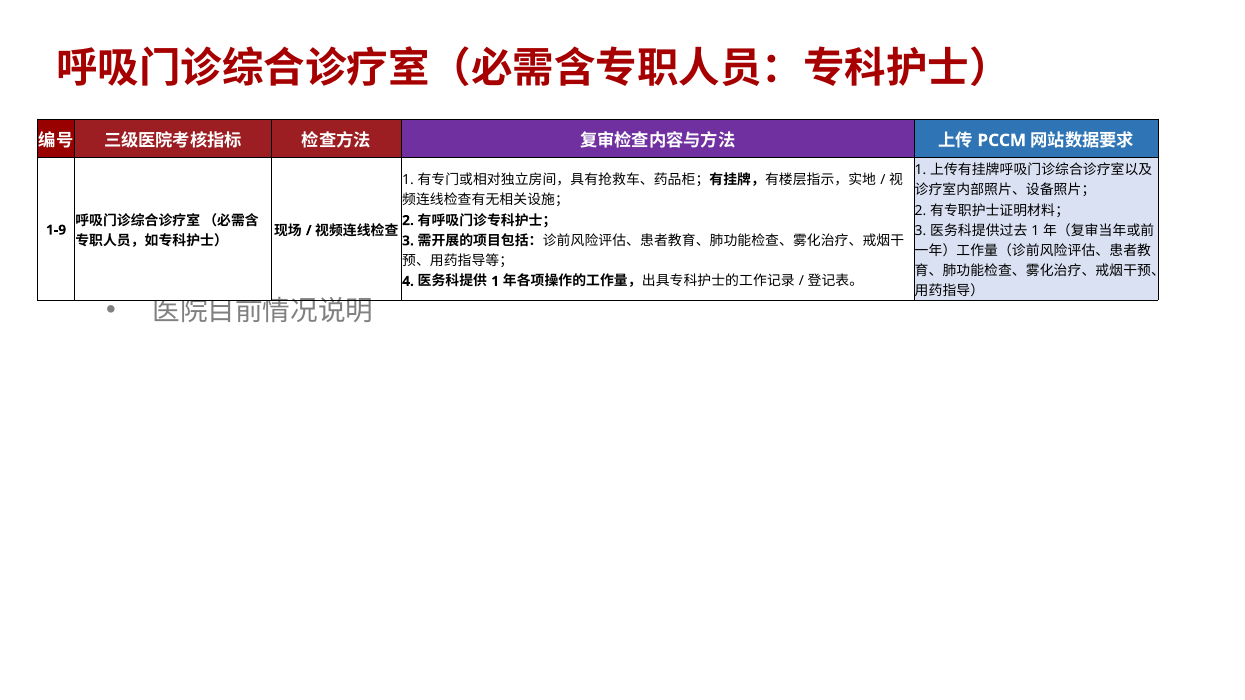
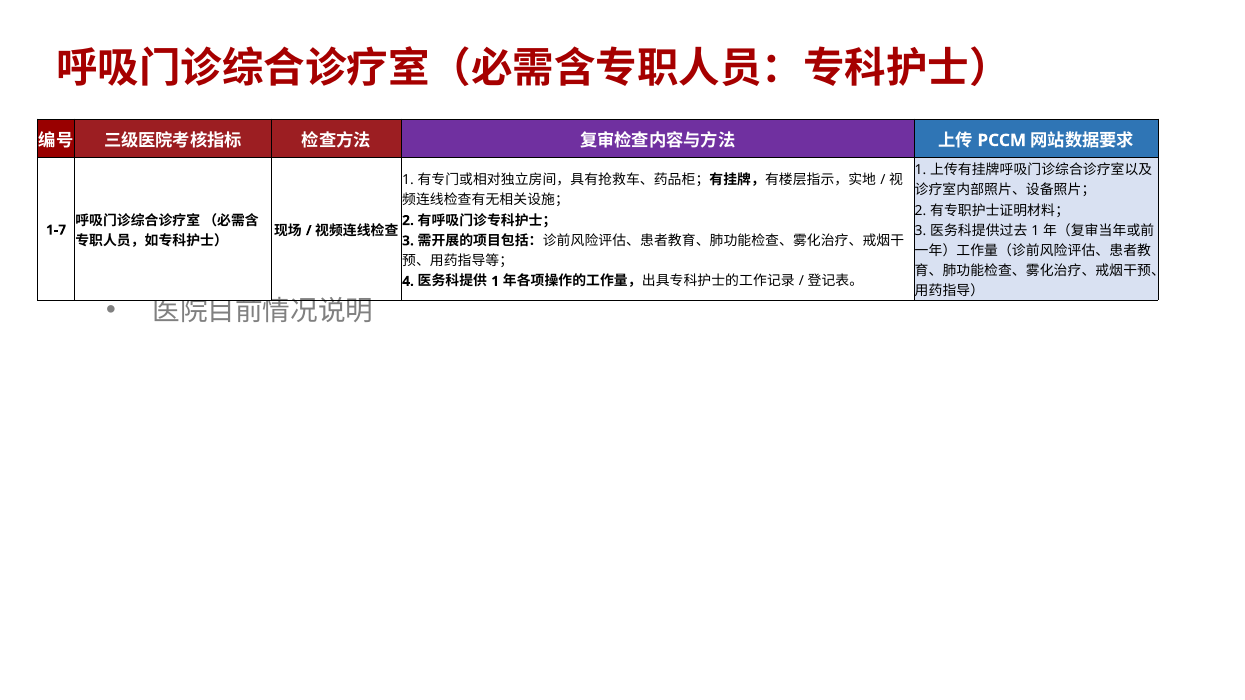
1-9: 1-9 -> 1-7
